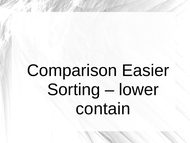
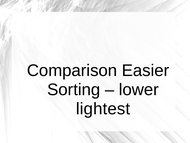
contain: contain -> lightest
